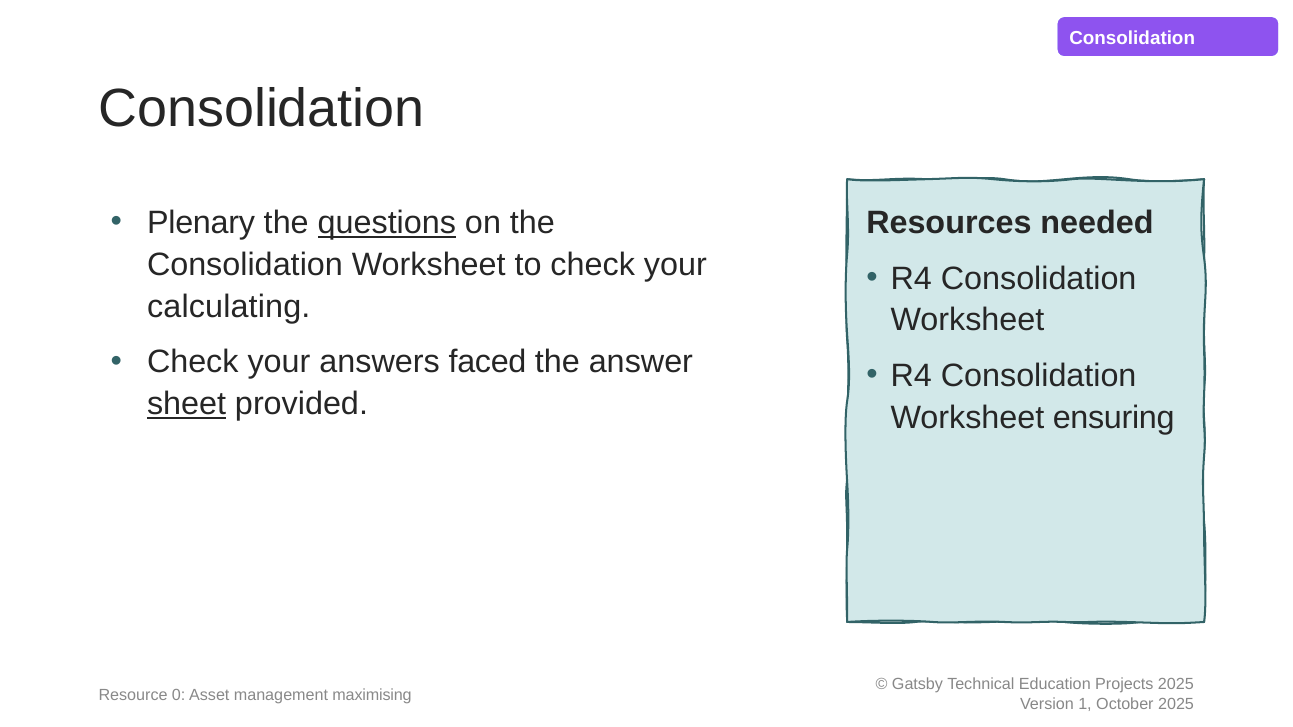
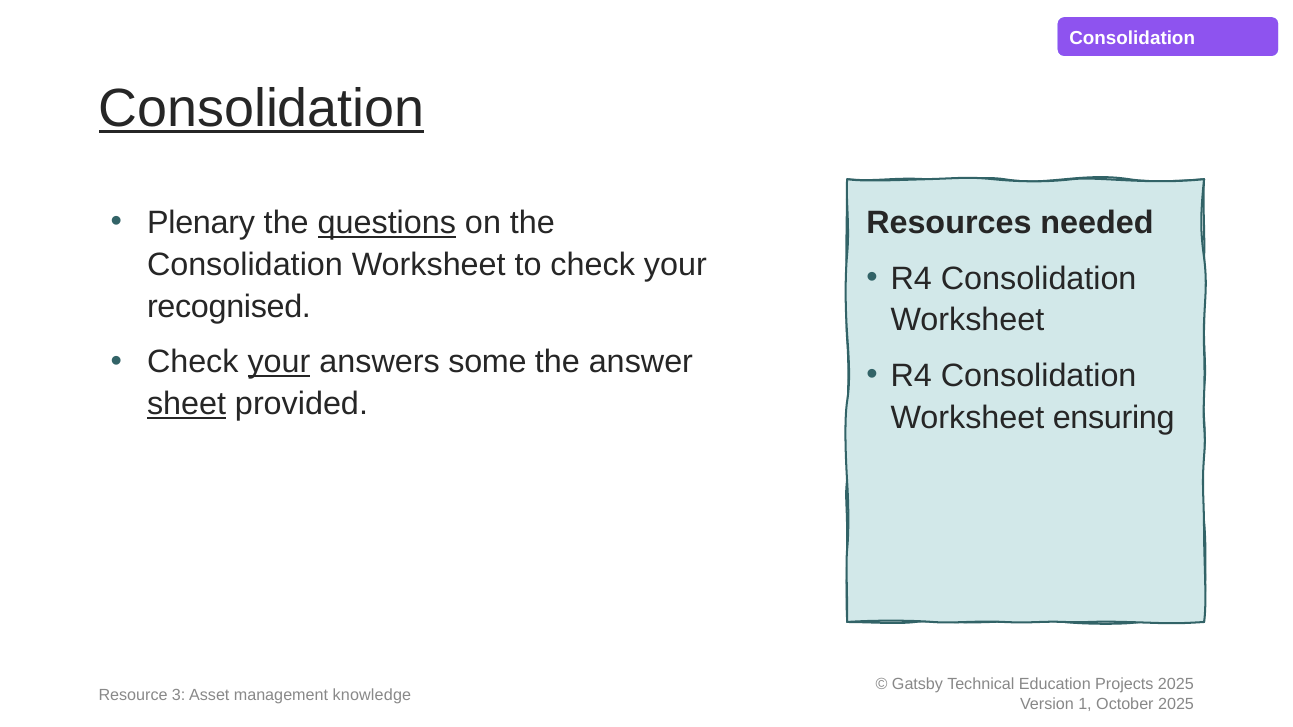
Consolidation at (262, 109) underline: none -> present
calculating: calculating -> recognised
your at (279, 362) underline: none -> present
faced: faced -> some
0: 0 -> 3
maximising: maximising -> knowledge
